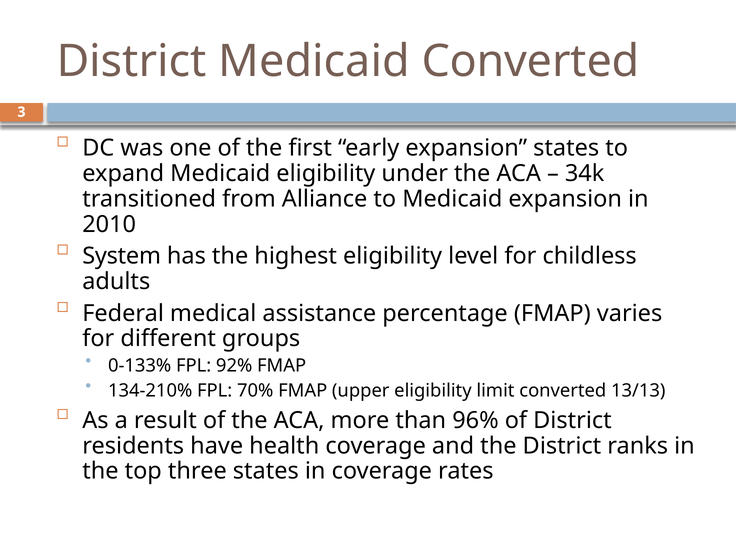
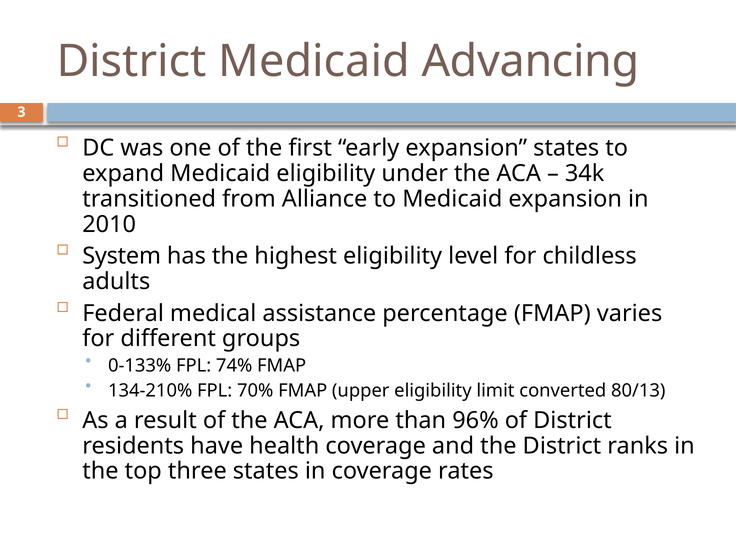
Medicaid Converted: Converted -> Advancing
92%: 92% -> 74%
13/13: 13/13 -> 80/13
